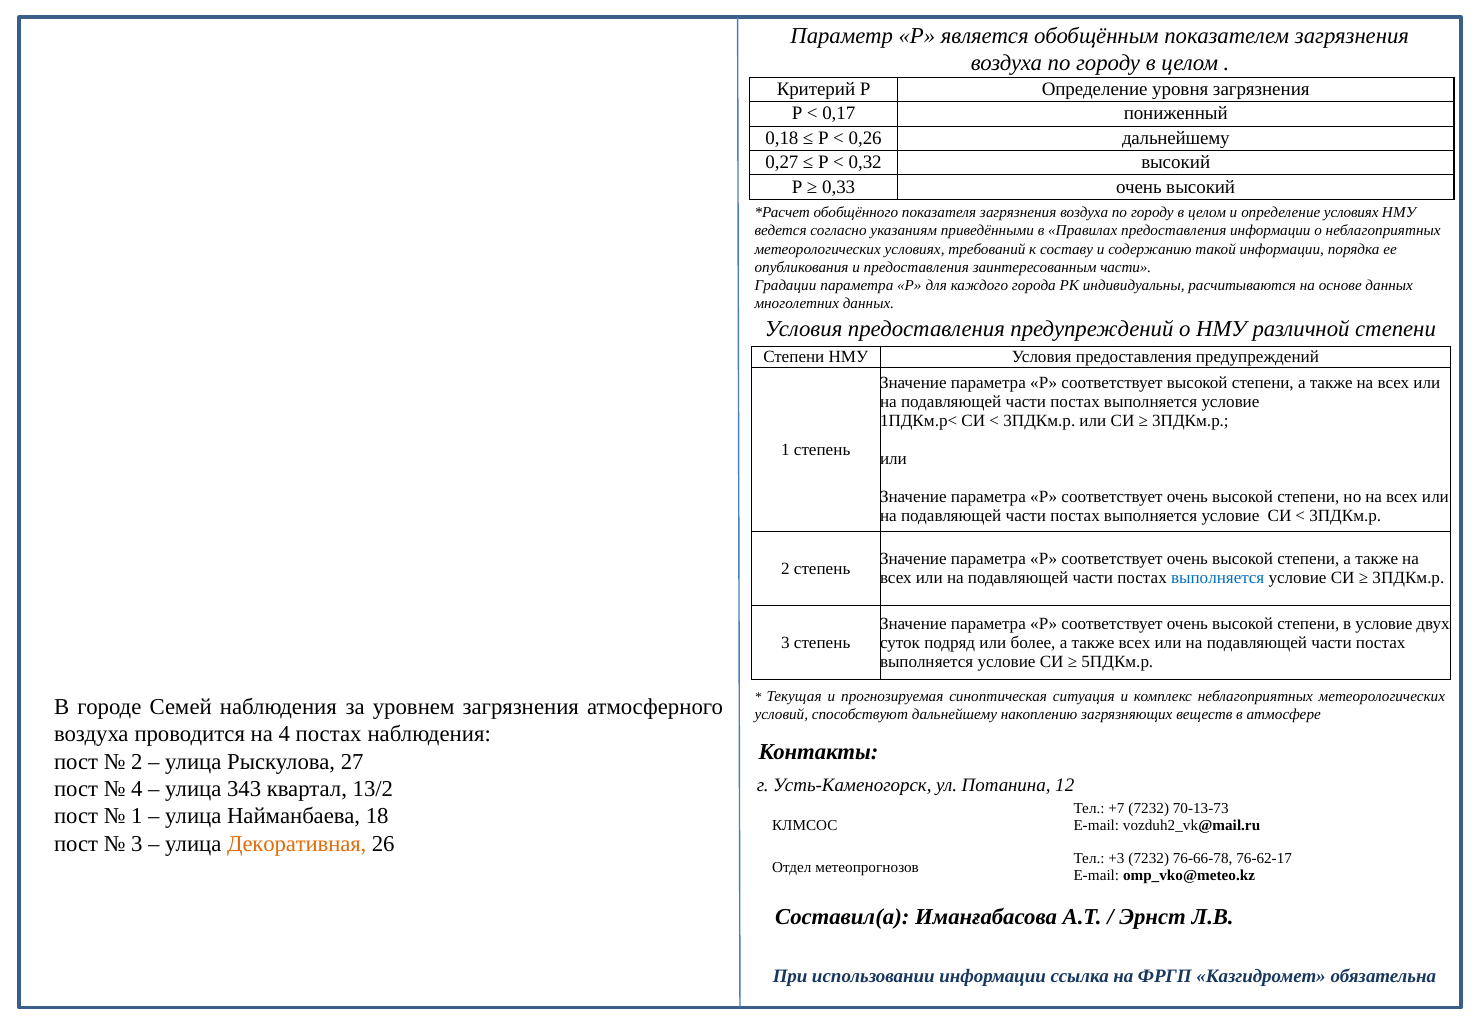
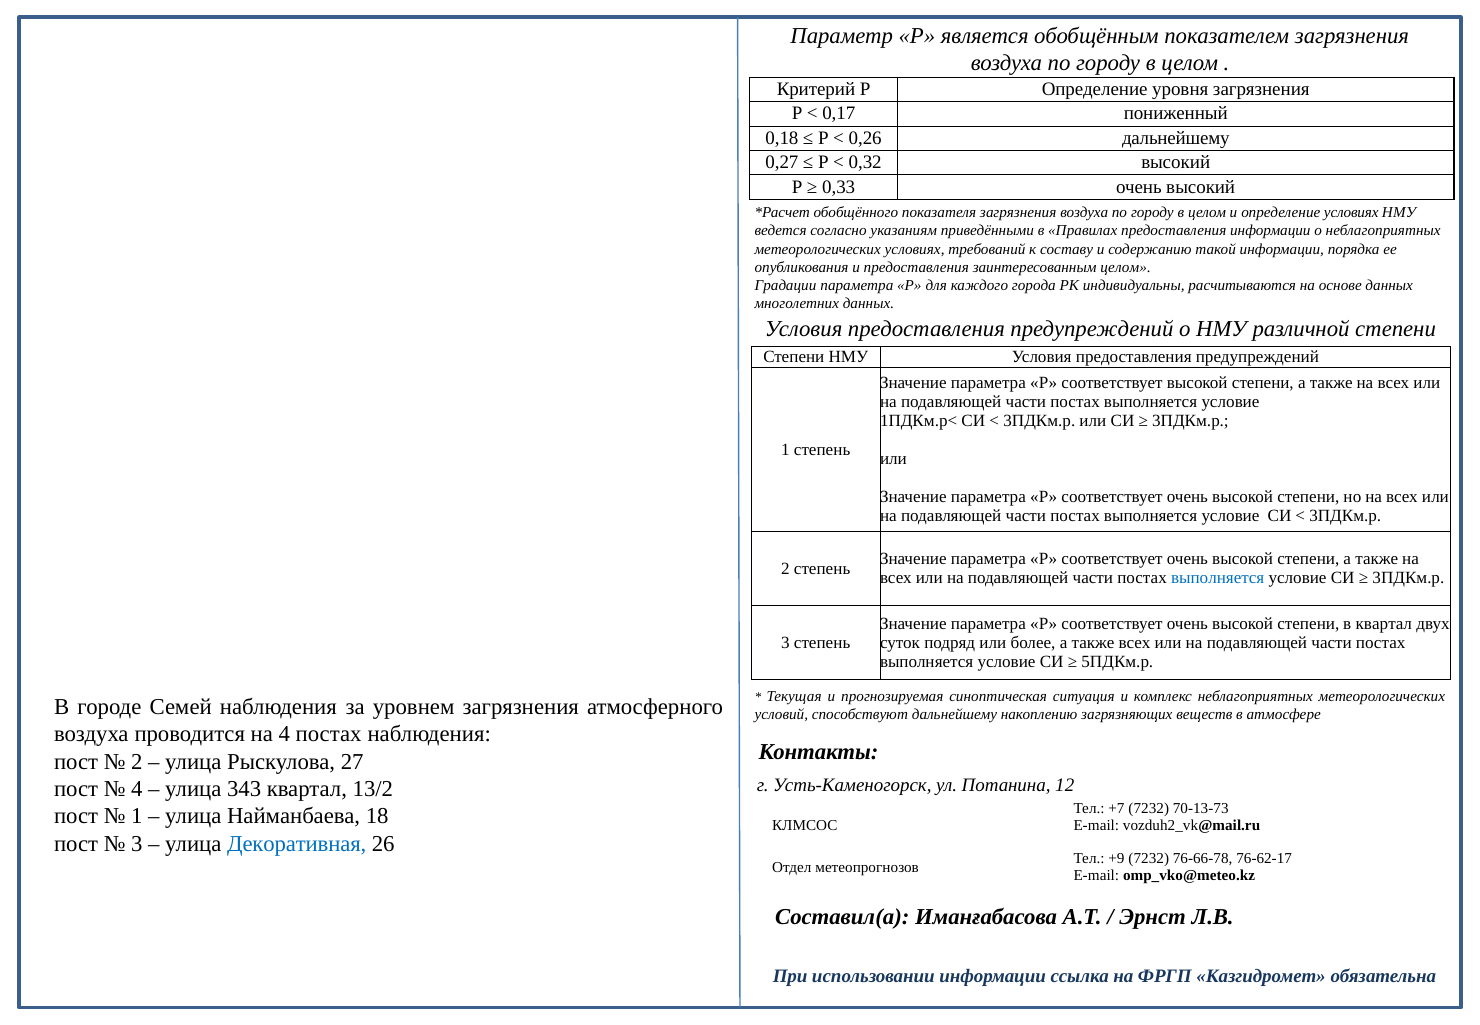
заинтересованным части: части -> целом
в условие: условие -> квартал
Декоративная colour: orange -> blue
+3: +3 -> +9
